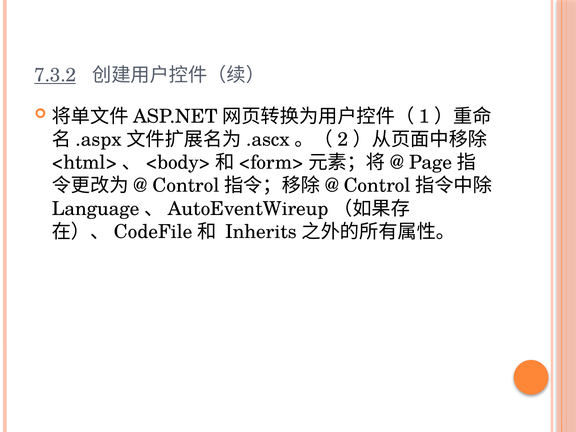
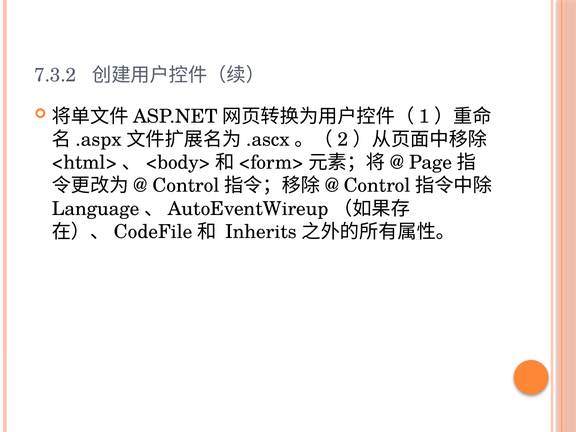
7.3.2 underline: present -> none
